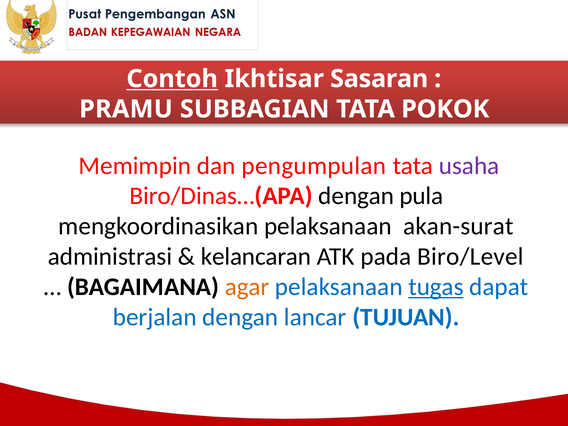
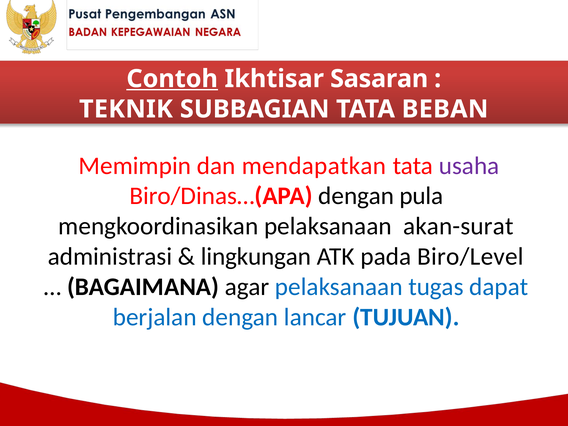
PRAMU: PRAMU -> TEKNIK
POKOK: POKOK -> BEBAN
pengumpulan: pengumpulan -> mendapatkan
kelancaran: kelancaran -> lingkungan
agar colour: orange -> black
tugas underline: present -> none
